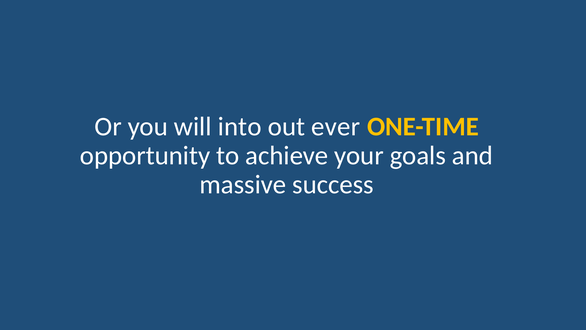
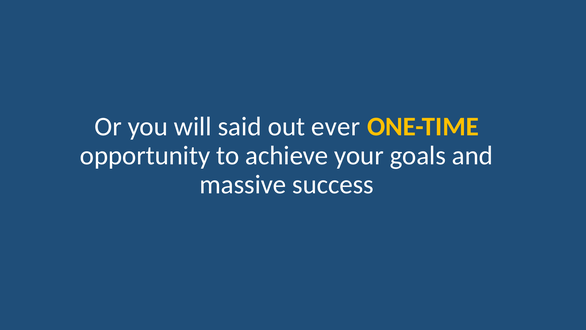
into: into -> said
